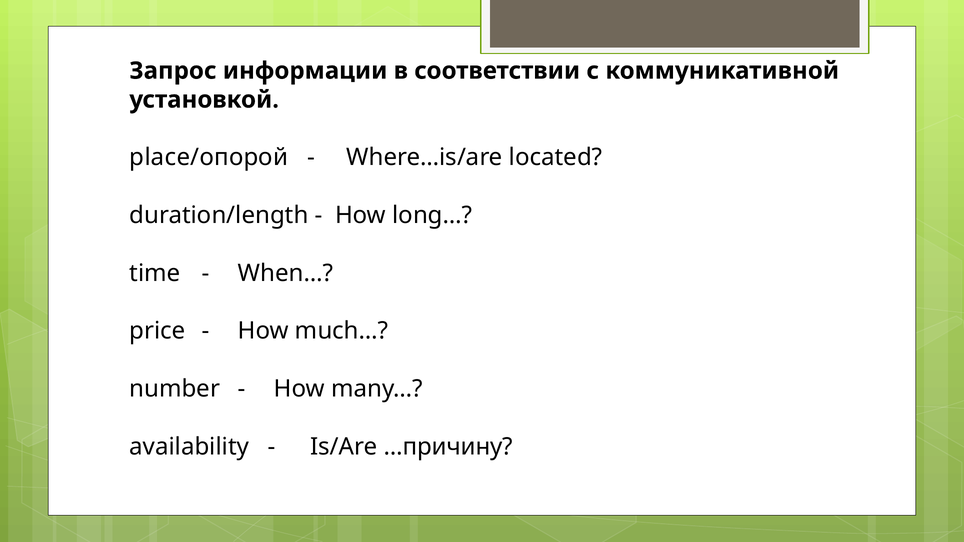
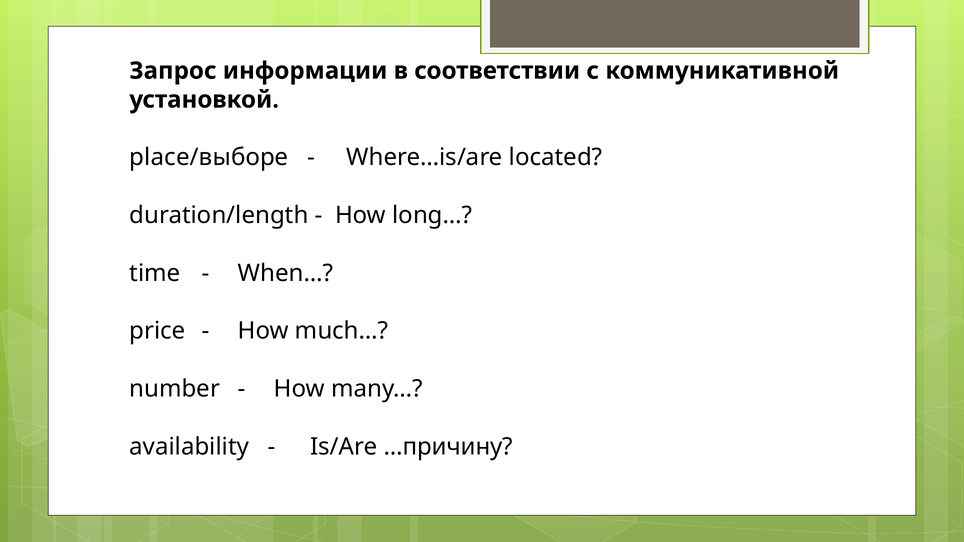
place/опорой: place/опорой -> place/выборе
